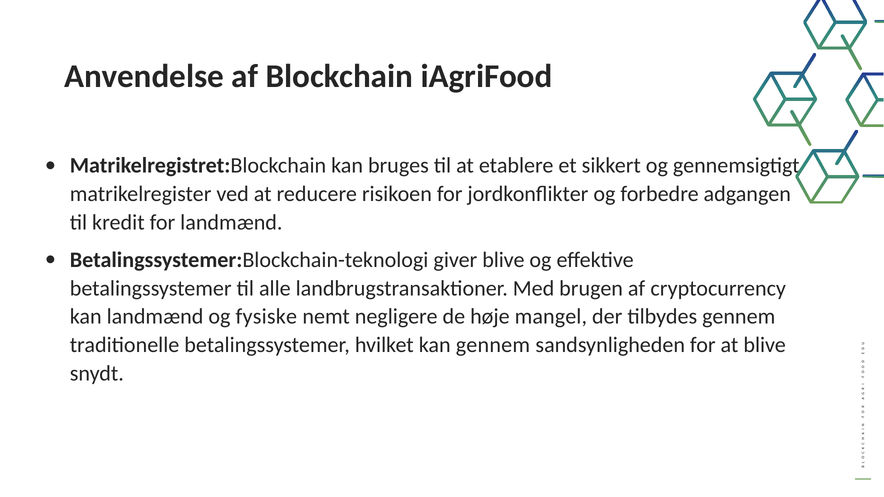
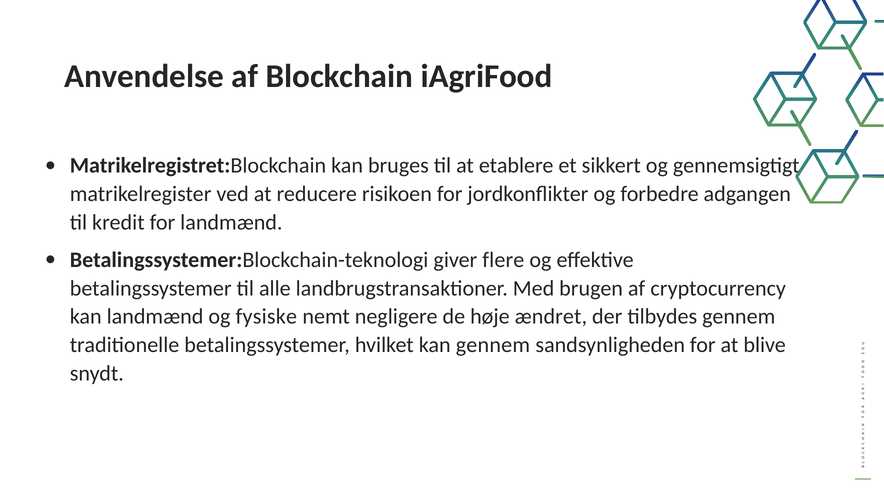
giver blive: blive -> flere
mangel: mangel -> ændret
